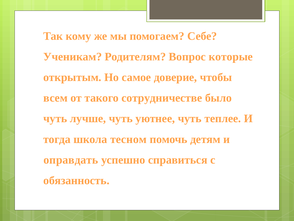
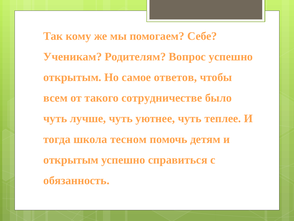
Вопрос которые: которые -> успешно
доверие: доверие -> ответов
оправдать at (71, 160): оправдать -> открытым
